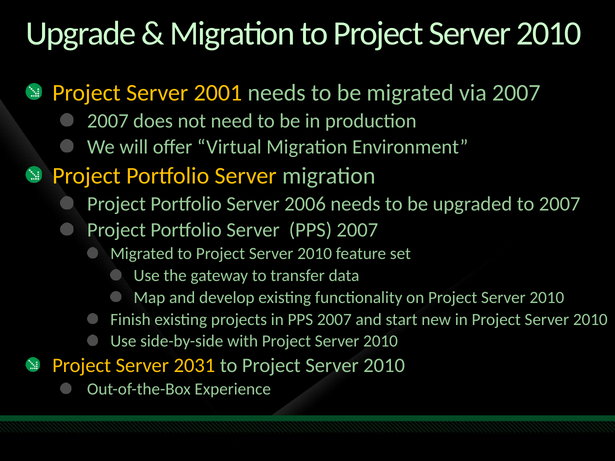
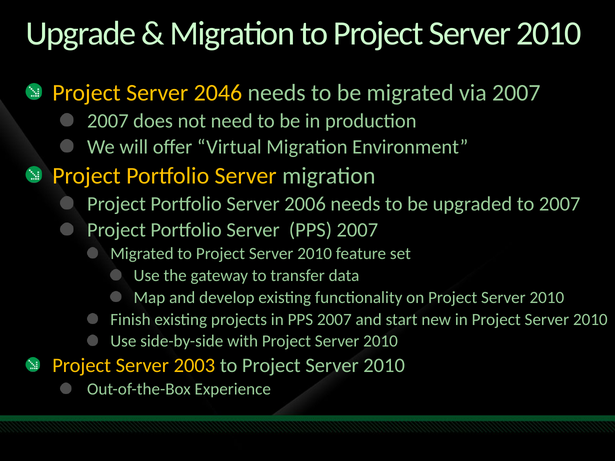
2001: 2001 -> 2046
2031: 2031 -> 2003
